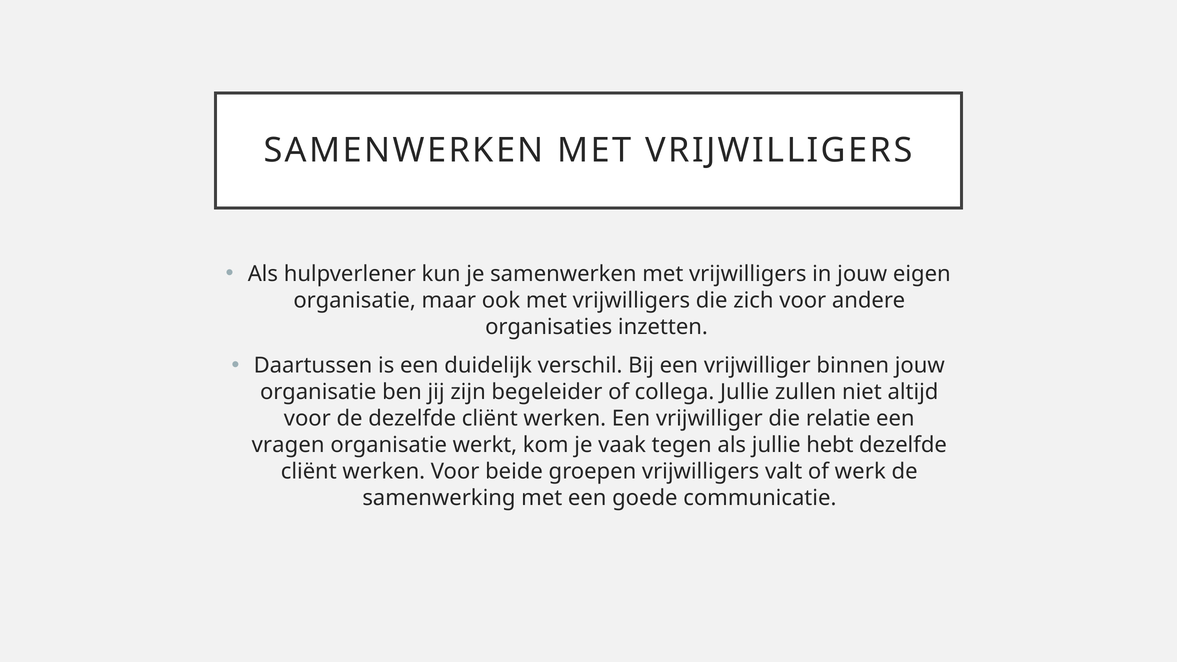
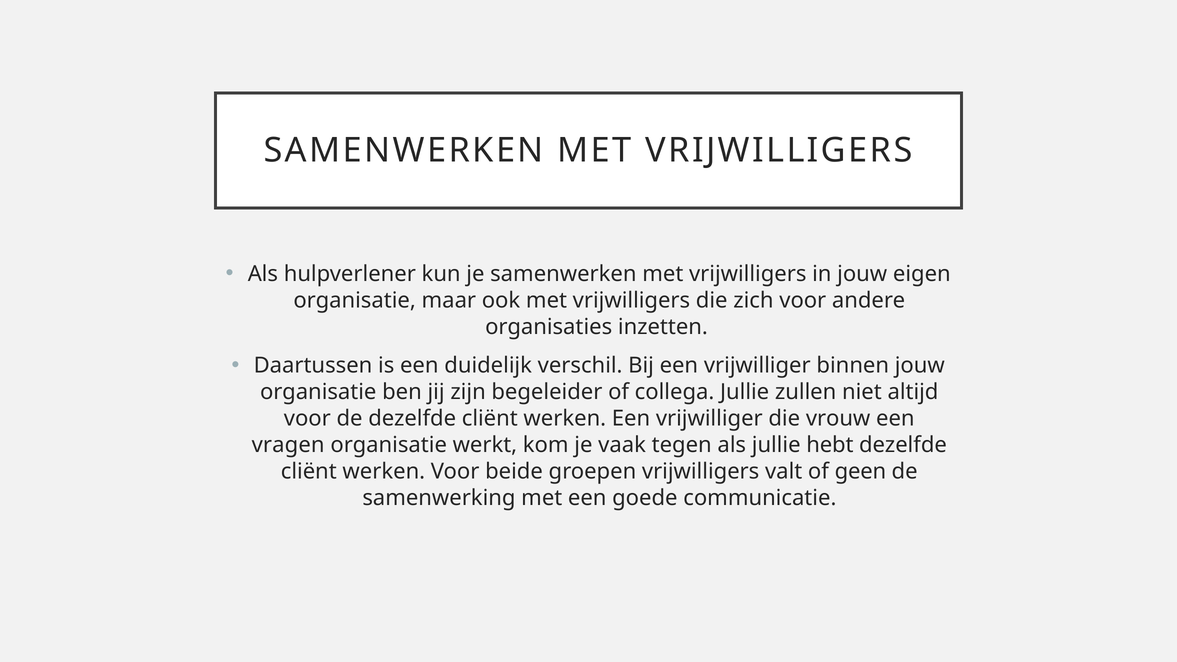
relatie: relatie -> vrouw
werk: werk -> geen
